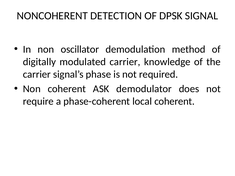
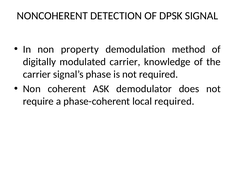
oscillator: oscillator -> property
local coherent: coherent -> required
